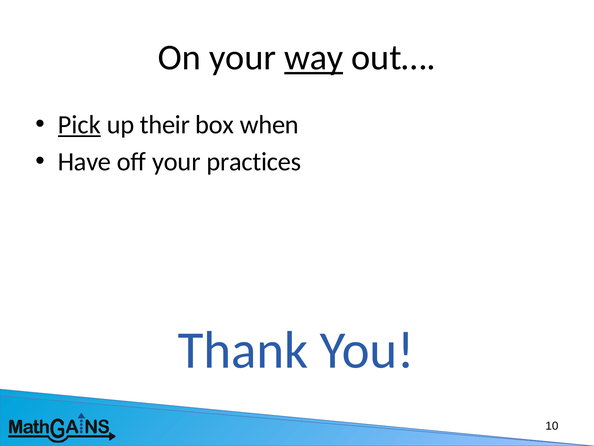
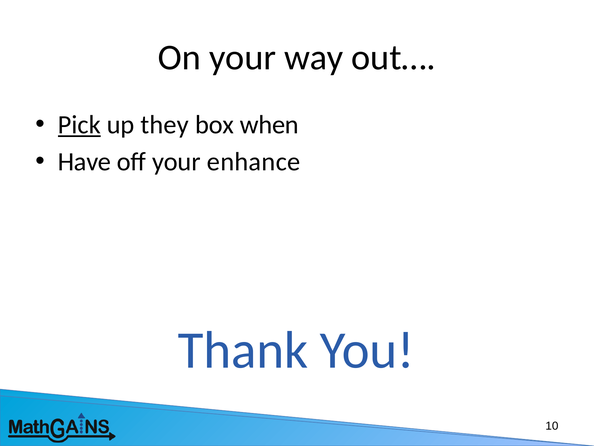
way underline: present -> none
their: their -> they
practices: practices -> enhance
